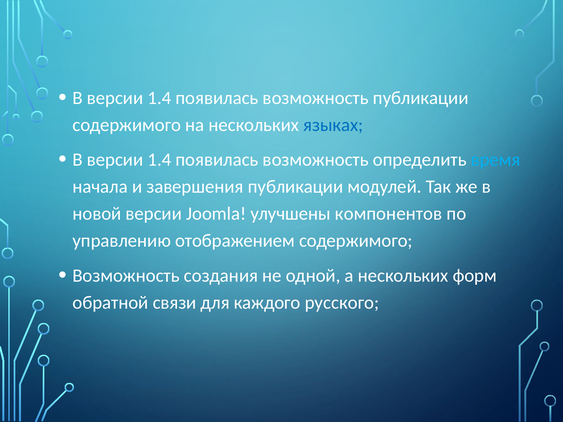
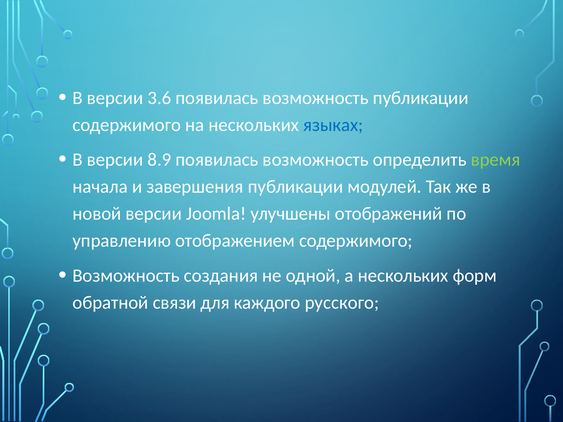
1.4 at (159, 98): 1.4 -> 3.6
1.4 at (159, 160): 1.4 -> 8.9
время colour: light blue -> light green
компонентов: компонентов -> отображений
